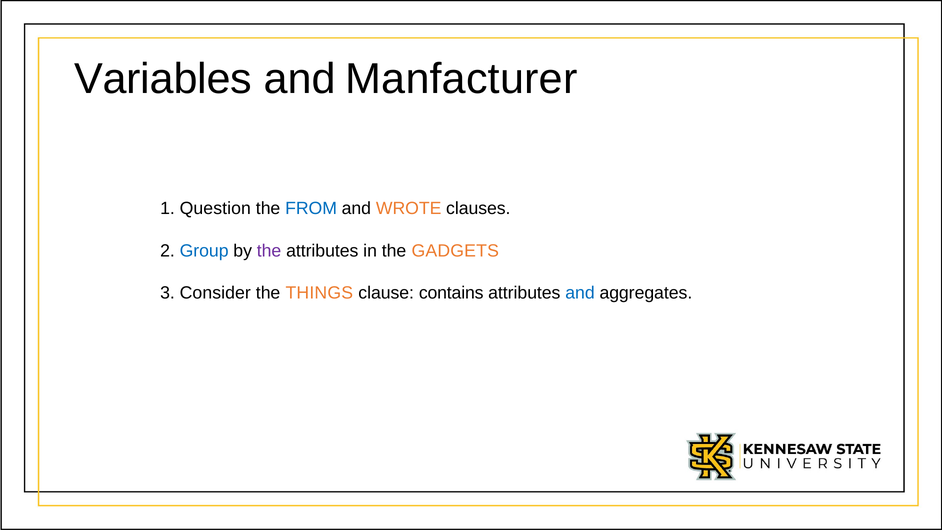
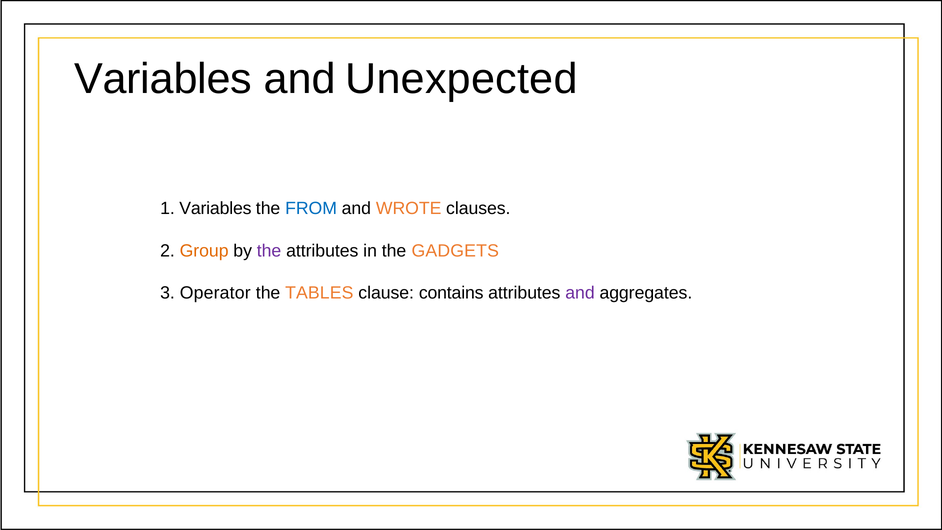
Manfacturer: Manfacturer -> Unexpected
1 Question: Question -> Variables
Group colour: blue -> orange
Consider: Consider -> Operator
THINGS: THINGS -> TABLES
and at (580, 293) colour: blue -> purple
